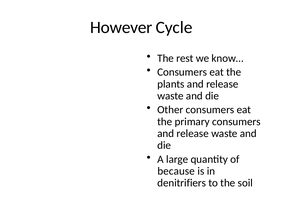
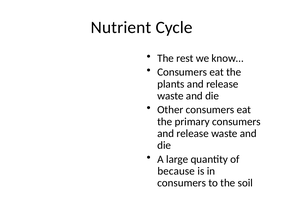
However: However -> Nutrient
denitrifiers at (182, 183): denitrifiers -> consumers
